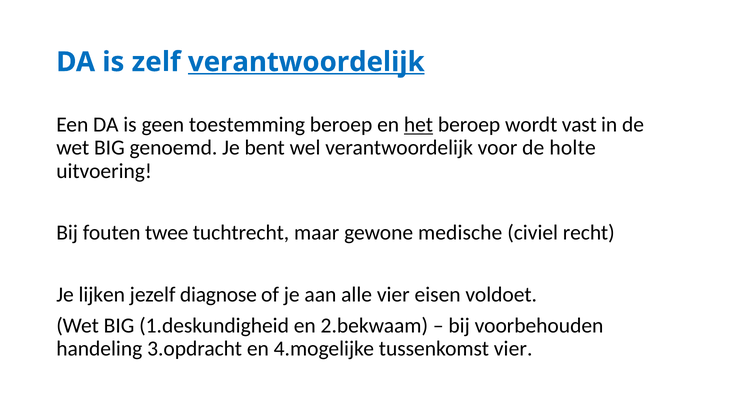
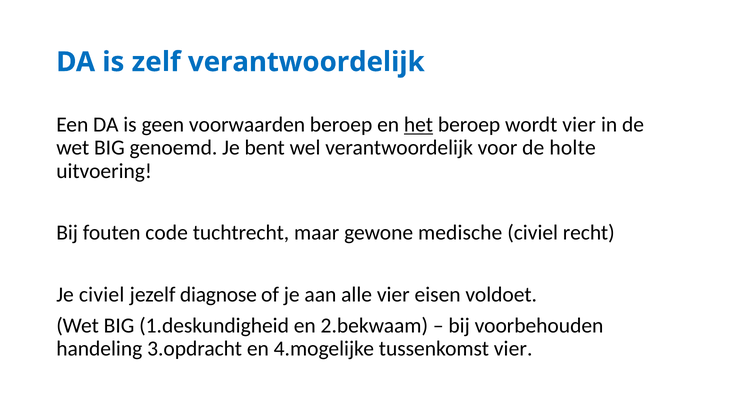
verantwoordelijk at (306, 62) underline: present -> none
toestemming: toestemming -> voorwaarden
wordt vast: vast -> vier
twee: twee -> code
Je lijken: lijken -> civiel
